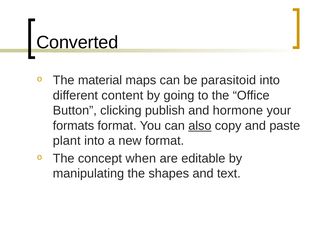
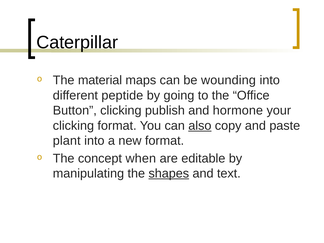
Converted: Converted -> Caterpillar
parasitoid: parasitoid -> wounding
content: content -> peptide
formats at (73, 126): formats -> clicking
shapes underline: none -> present
